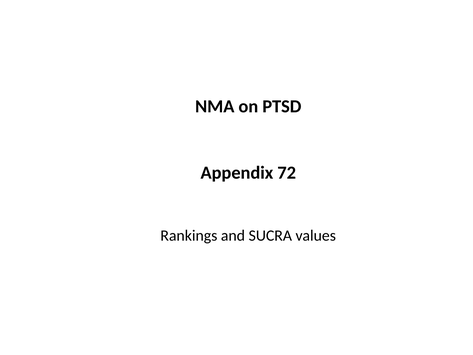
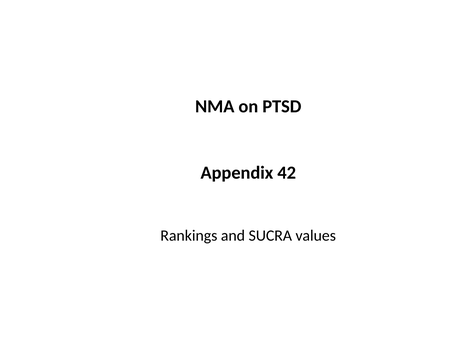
72: 72 -> 42
